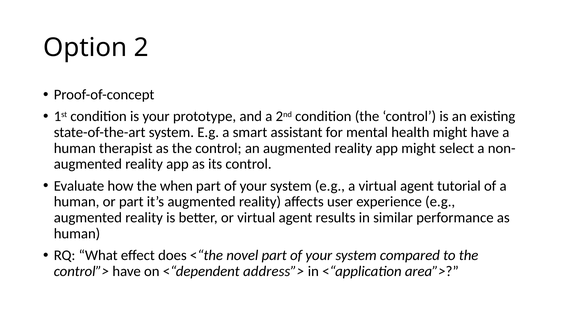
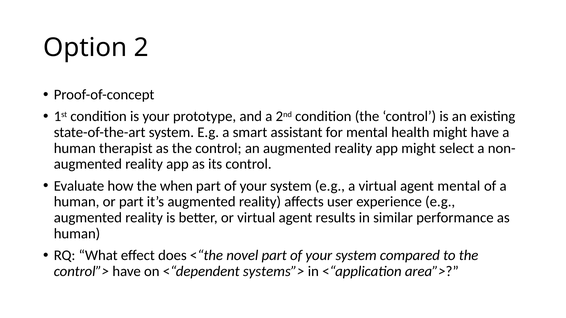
agent tutorial: tutorial -> mental
address”>: address”> -> systems”>
